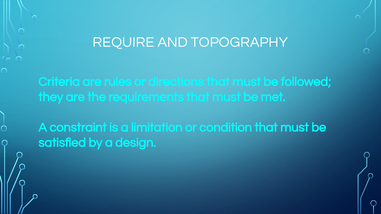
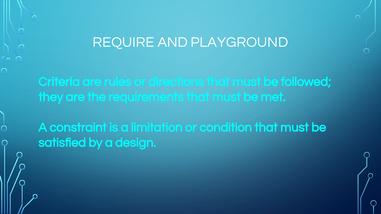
TOPOGRAPHY: TOPOGRAPHY -> PLAYGROUND
